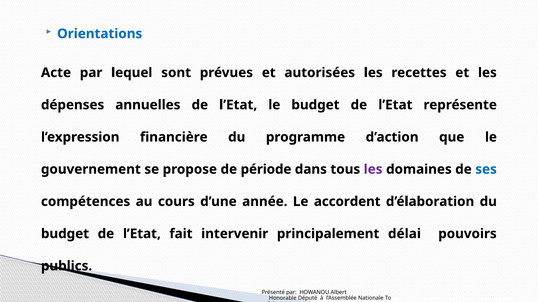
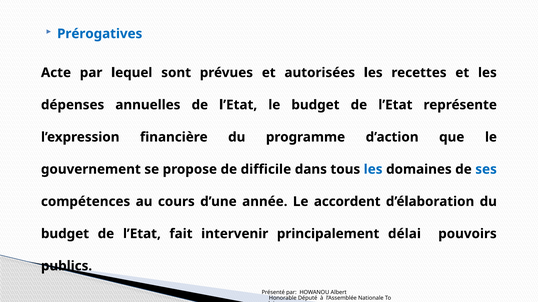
Orientations: Orientations -> Prérogatives
période: période -> difficile
les at (373, 170) colour: purple -> blue
